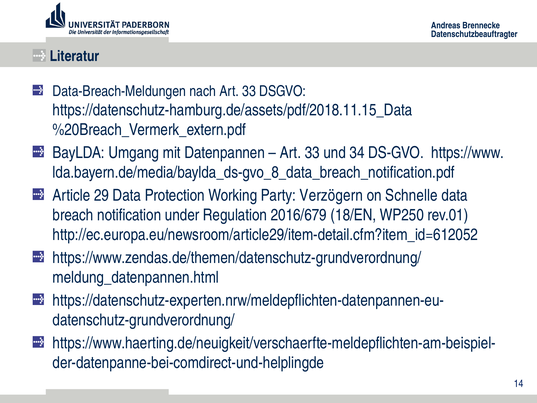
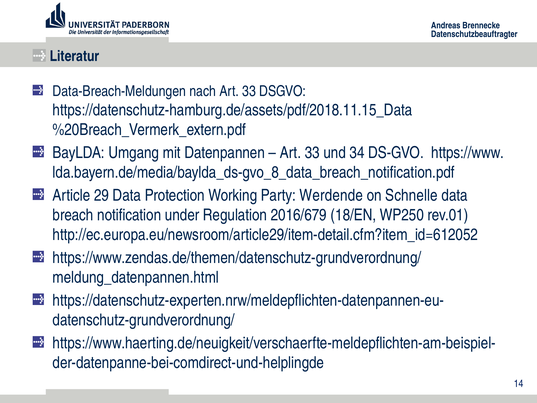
Verzögern: Verzögern -> Werdende
